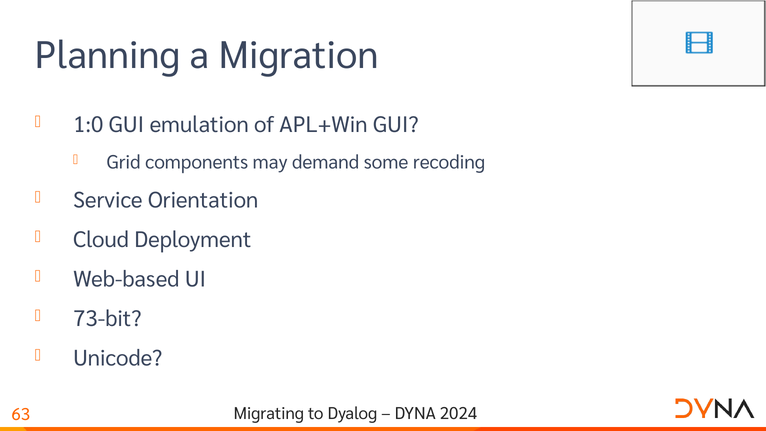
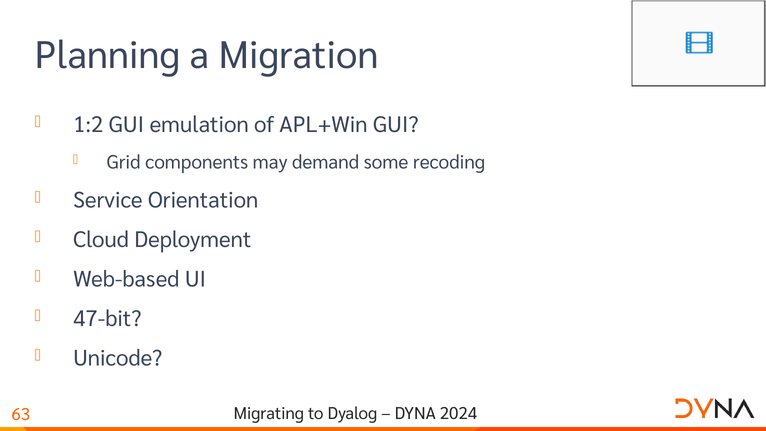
1:0: 1:0 -> 1:2
73-bit: 73-bit -> 47-bit
